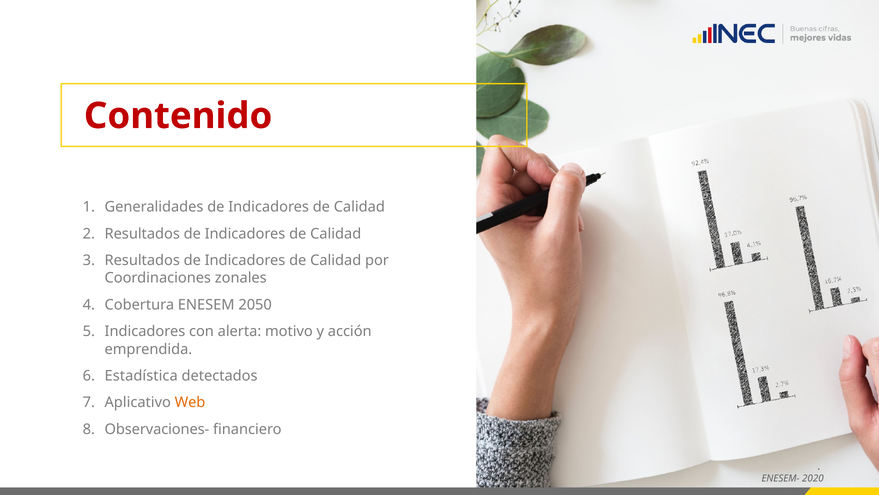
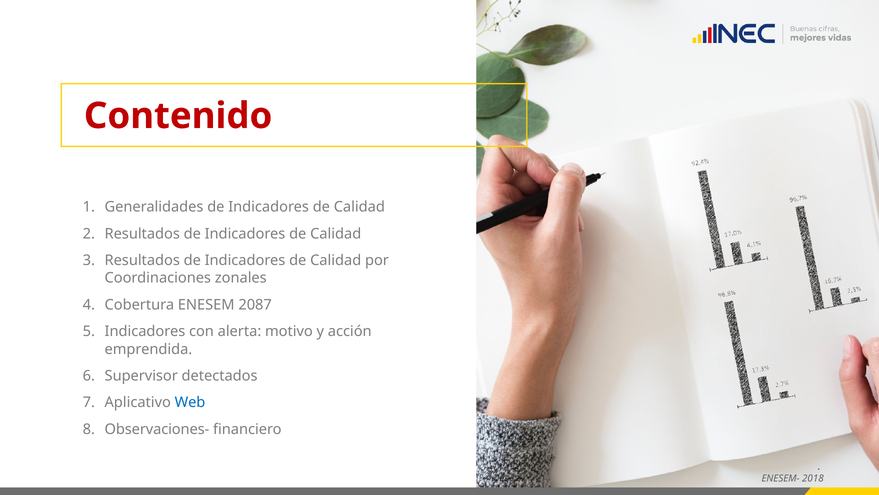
2050: 2050 -> 2087
Estadística: Estadística -> Supervisor
Web colour: orange -> blue
2020: 2020 -> 2018
